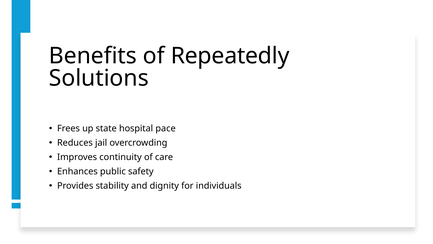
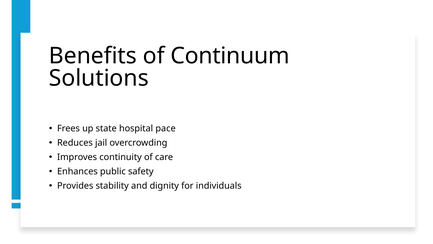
Repeatedly: Repeatedly -> Continuum
